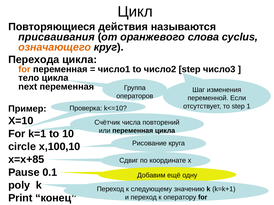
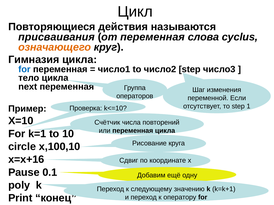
от оранжевого: оранжевого -> переменная
Перехода: Перехода -> Гимназия
for at (24, 69) colour: orange -> blue
x=x+85: x=x+85 -> x=x+16
